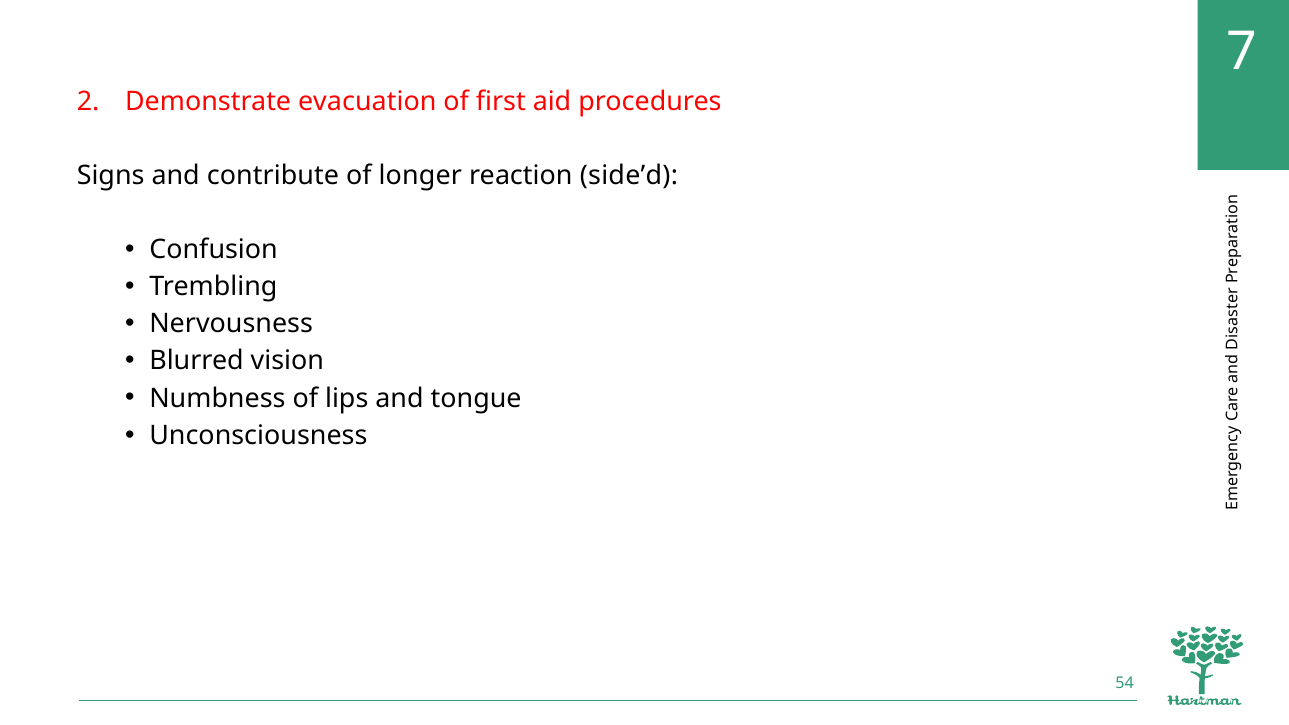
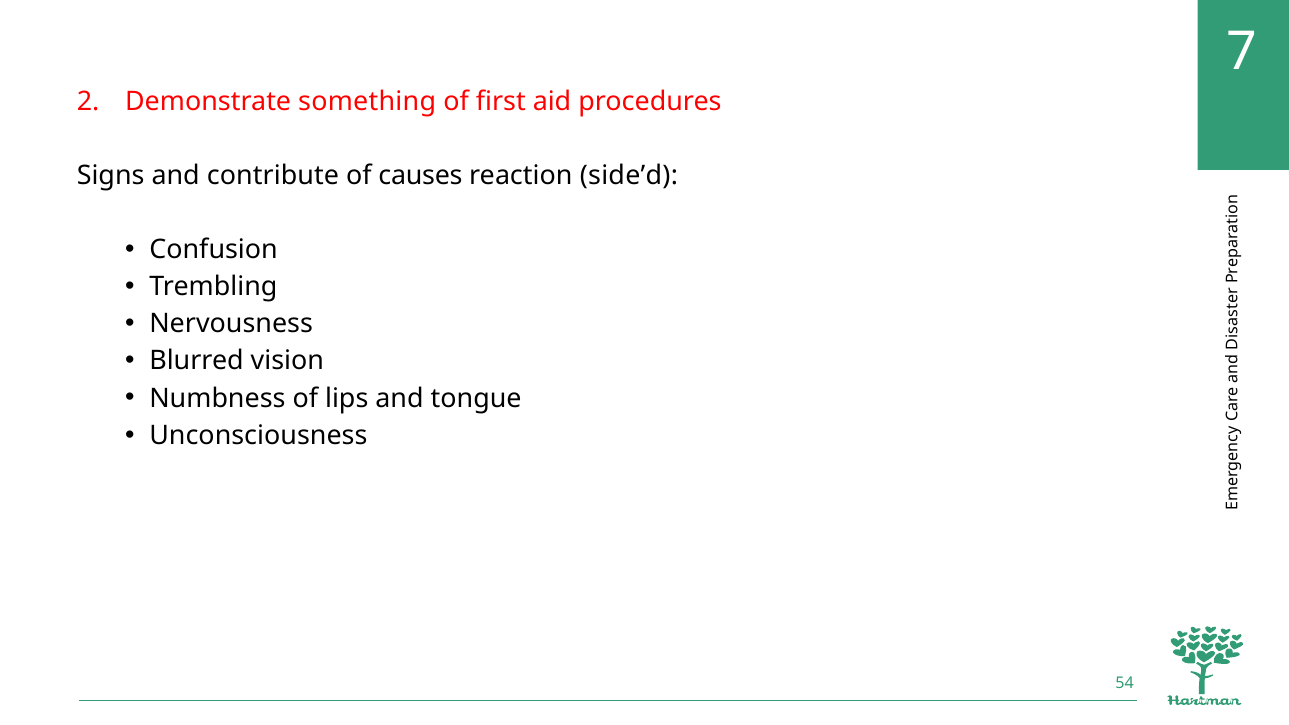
evacuation: evacuation -> something
longer: longer -> causes
